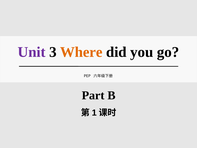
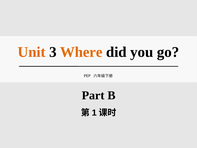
Unit colour: purple -> orange
